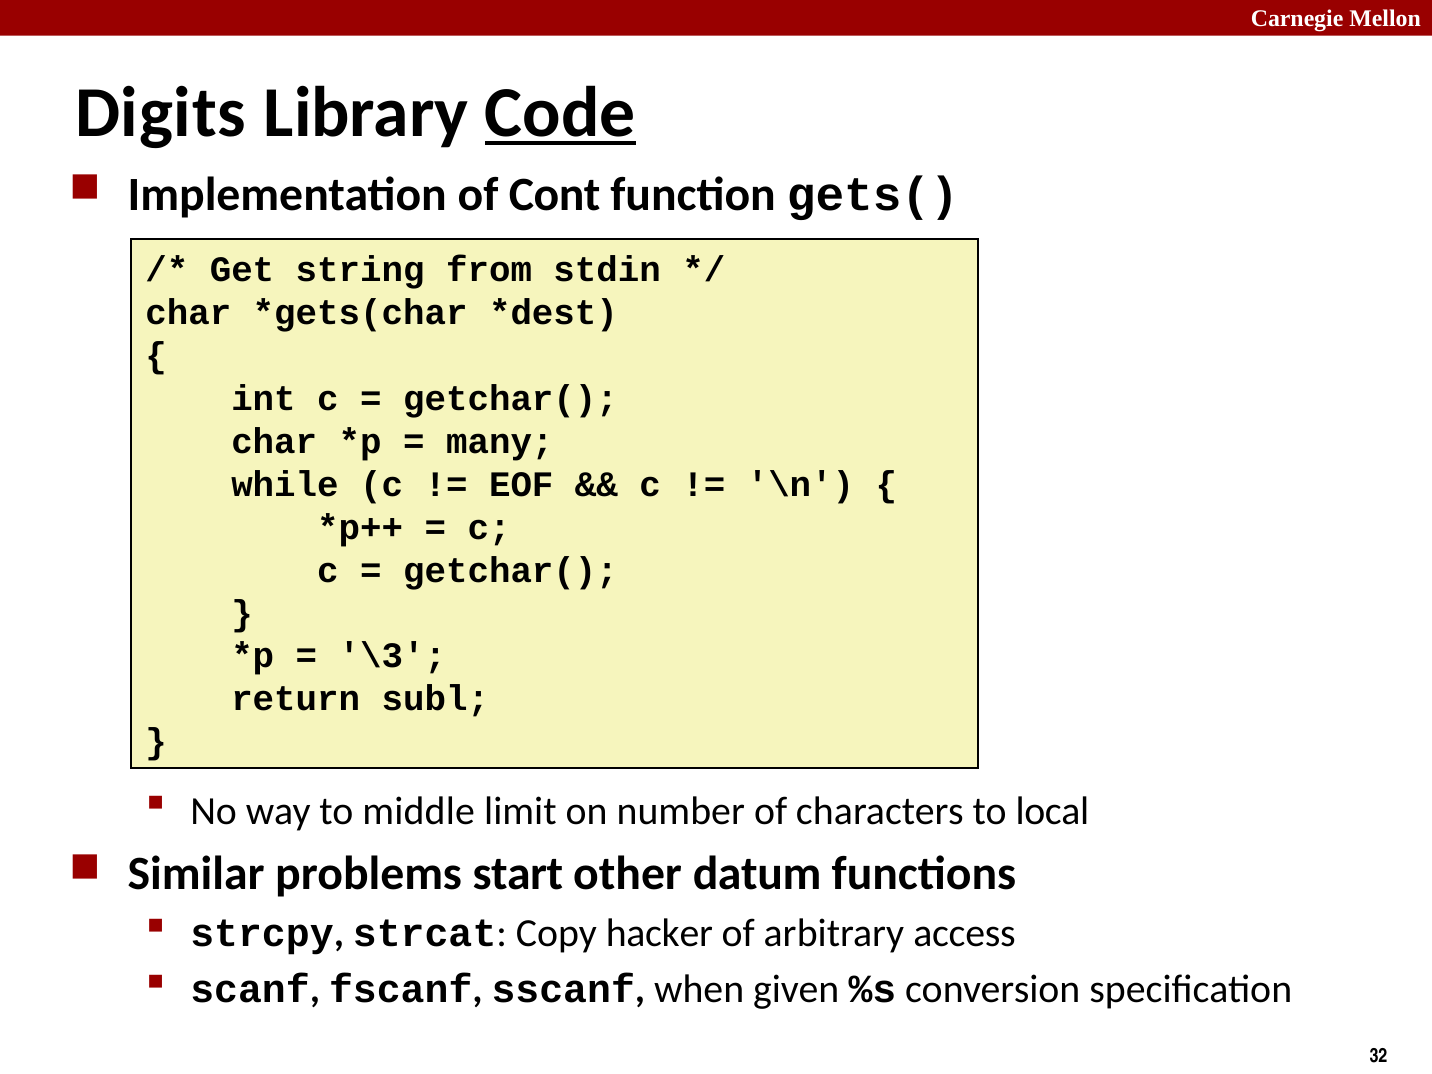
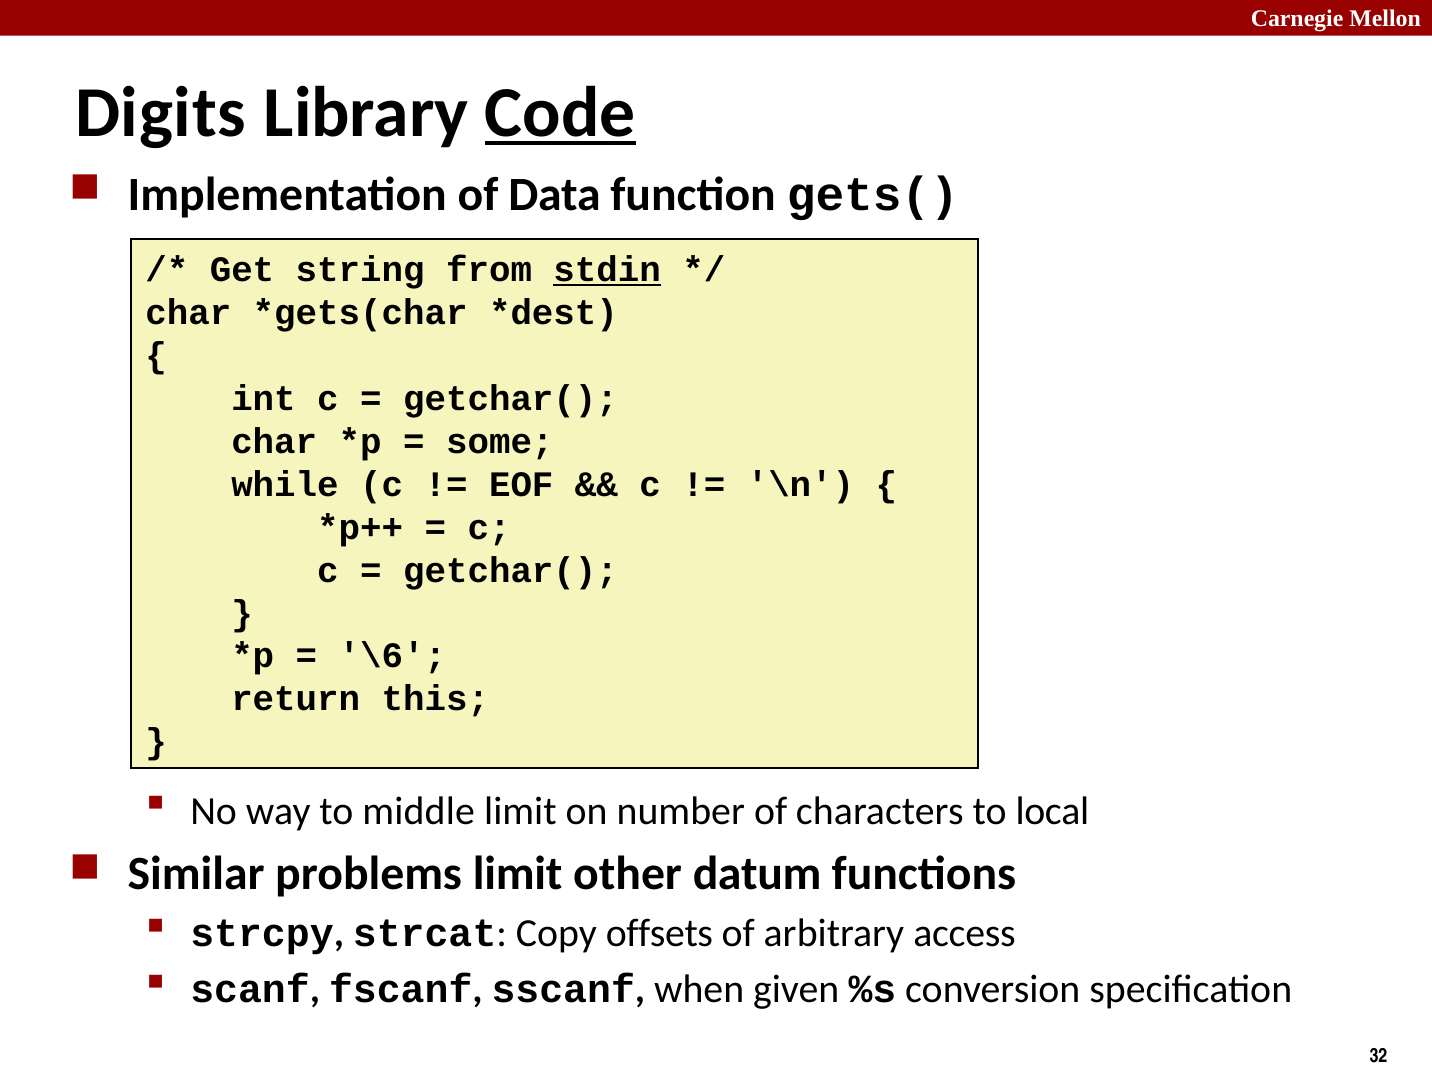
Cont: Cont -> Data
stdin underline: none -> present
many: many -> some
\3: \3 -> \6
subl: subl -> this
problems start: start -> limit
hacker: hacker -> offsets
